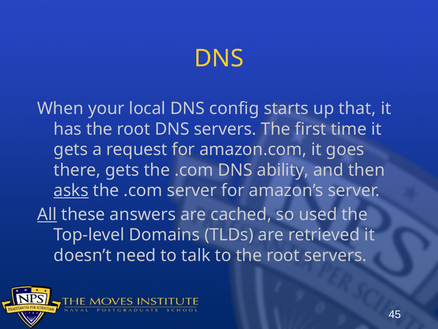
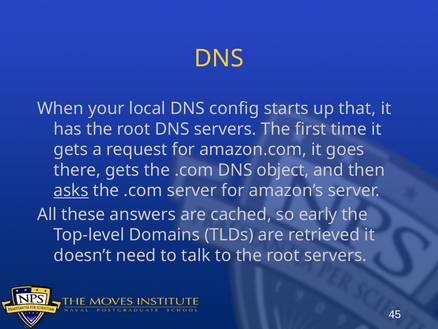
ability: ability -> object
All underline: present -> none
used: used -> early
